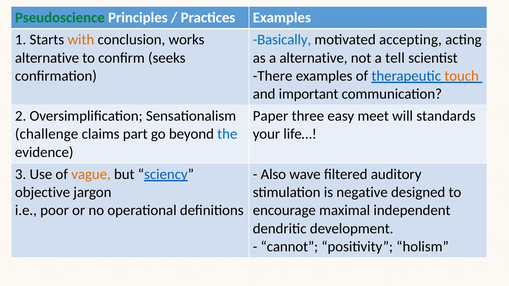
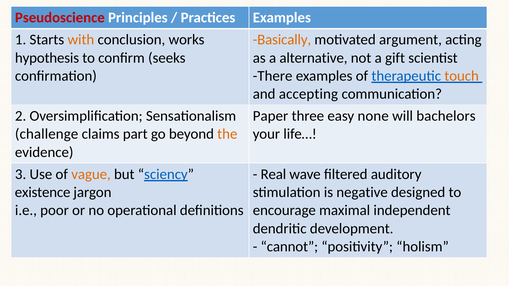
Pseudoscience colour: green -> red
Basically colour: blue -> orange
accepting: accepting -> argument
alternative at (47, 58): alternative -> hypothesis
tell: tell -> gift
important: important -> accepting
meet: meet -> none
standards: standards -> bachelors
the colour: blue -> orange
Also: Also -> Real
objective: objective -> existence
